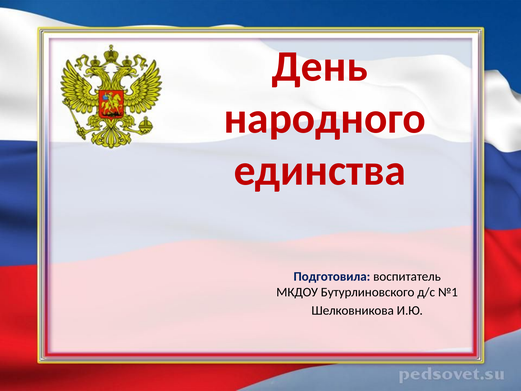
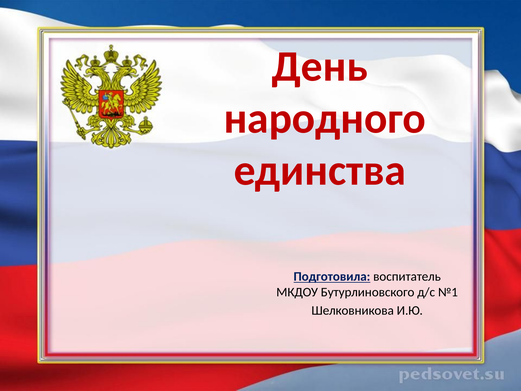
Подготовила underline: none -> present
